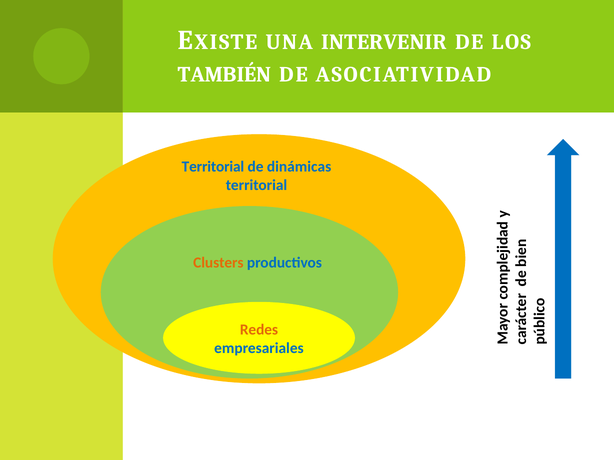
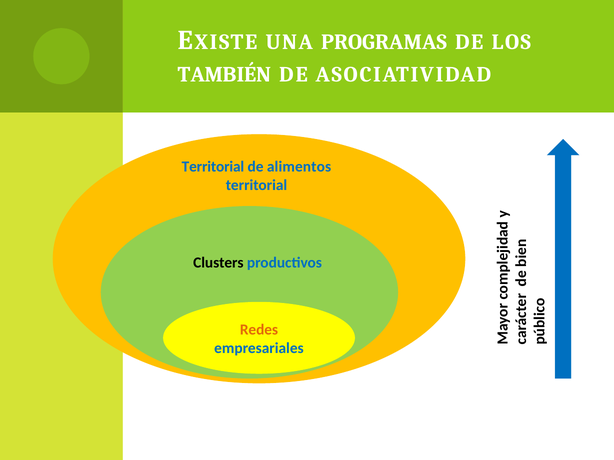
INTERVENIR: INTERVENIR -> PROGRAMAS
dinámicas: dinámicas -> alimentos
Clusters colour: orange -> black
